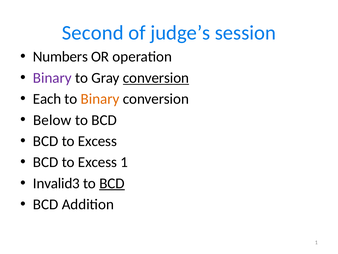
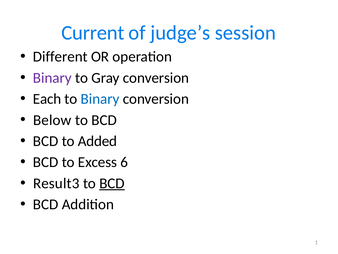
Second: Second -> Current
Numbers: Numbers -> Different
conversion at (156, 78) underline: present -> none
Binary at (100, 99) colour: orange -> blue
Excess at (97, 141): Excess -> Added
Excess 1: 1 -> 6
Invalid3: Invalid3 -> Result3
